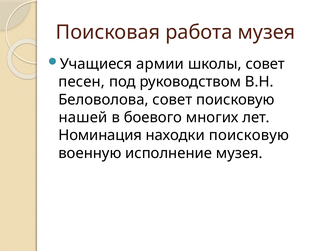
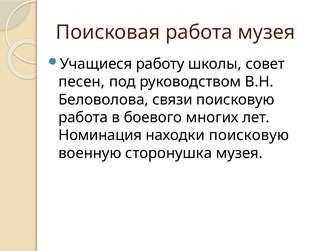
армии: армии -> работу
Беловолова совет: совет -> связи
нашей at (83, 117): нашей -> работа
исполнение: исполнение -> сторонушка
